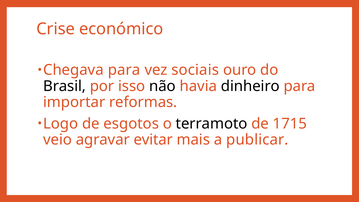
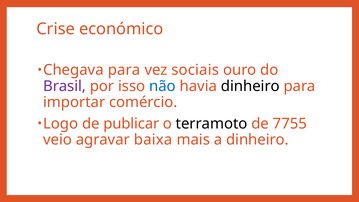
Brasil colour: black -> purple
não colour: black -> blue
reformas: reformas -> comércio
esgotos: esgotos -> publicar
1715: 1715 -> 7755
evitar: evitar -> baixa
a publicar: publicar -> dinheiro
